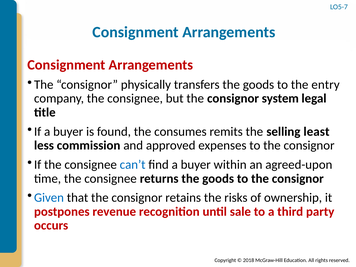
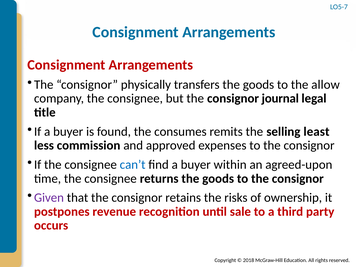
entry: entry -> allow
system: system -> journal
Given colour: blue -> purple
